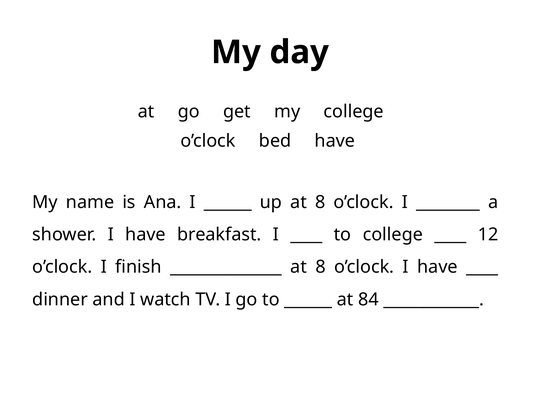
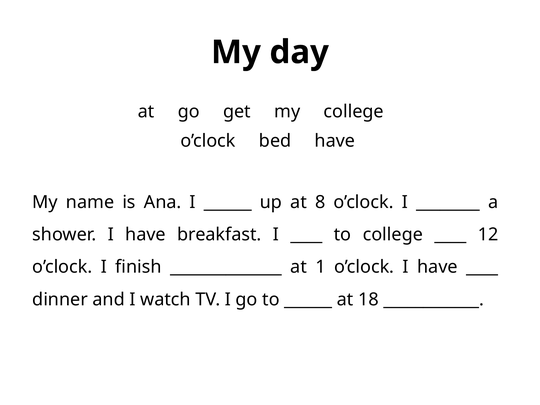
8 at (321, 267): 8 -> 1
84: 84 -> 18
